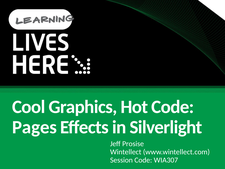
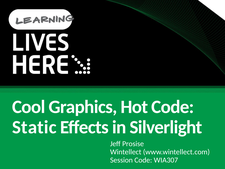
Pages: Pages -> Static
